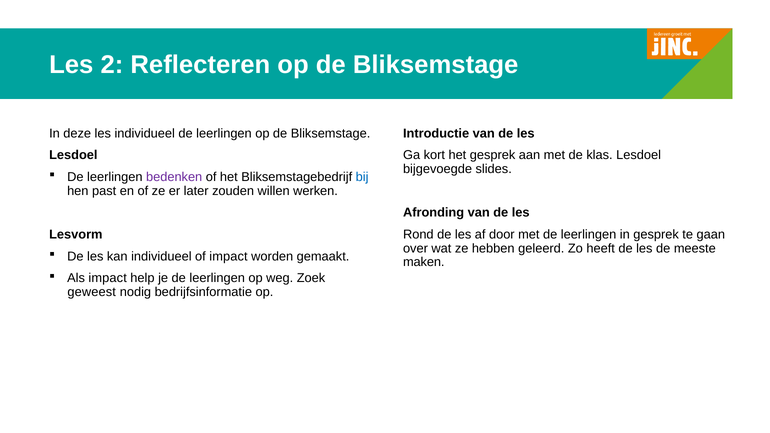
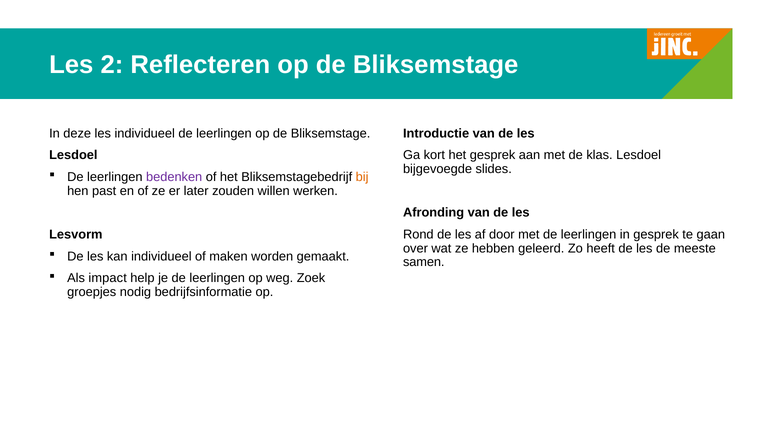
bij colour: blue -> orange
of impact: impact -> maken
maken: maken -> samen
geweest: geweest -> groepjes
